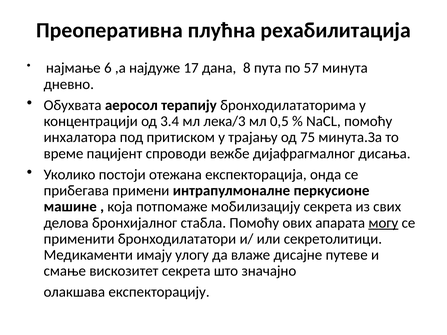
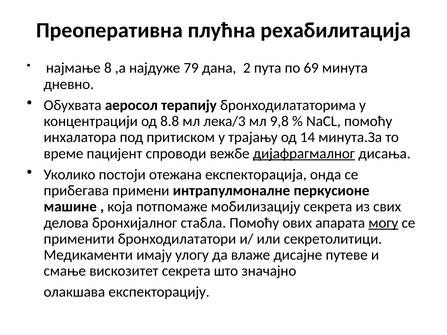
6: 6 -> 8
17: 17 -> 79
8: 8 -> 2
57: 57 -> 69
3.4: 3.4 -> 8.8
0,5: 0,5 -> 9,8
75: 75 -> 14
дијафрагмалног underline: none -> present
